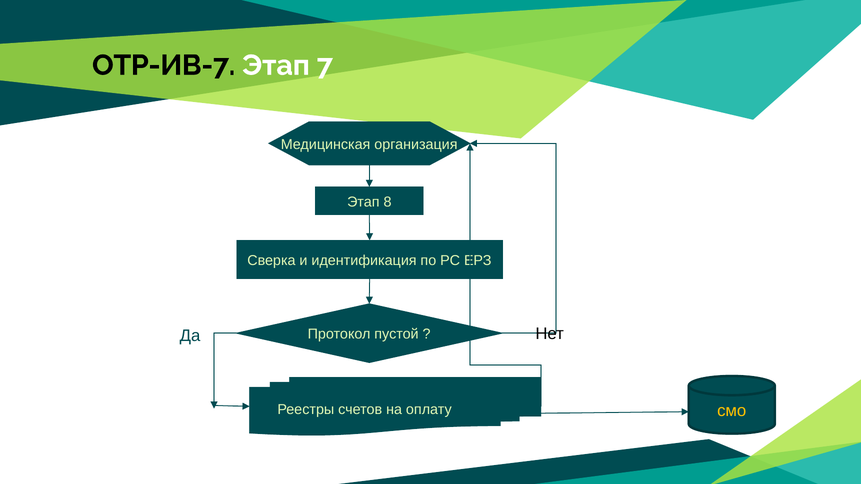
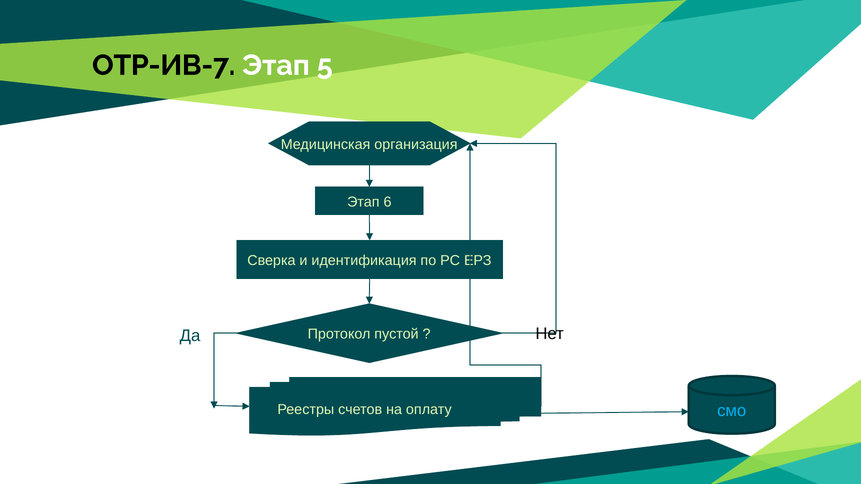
7: 7 -> 5
8: 8 -> 6
смо colour: yellow -> light blue
